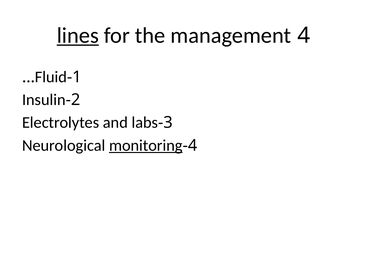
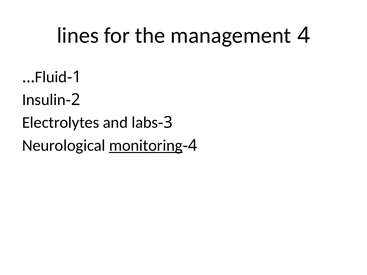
lines underline: present -> none
